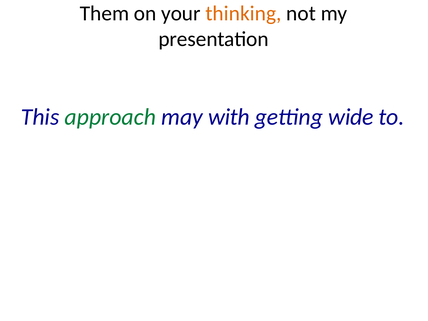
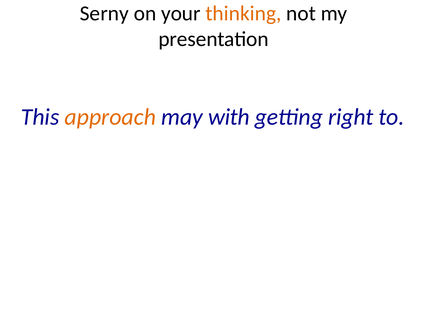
Them: Them -> Serny
approach colour: green -> orange
wide: wide -> right
